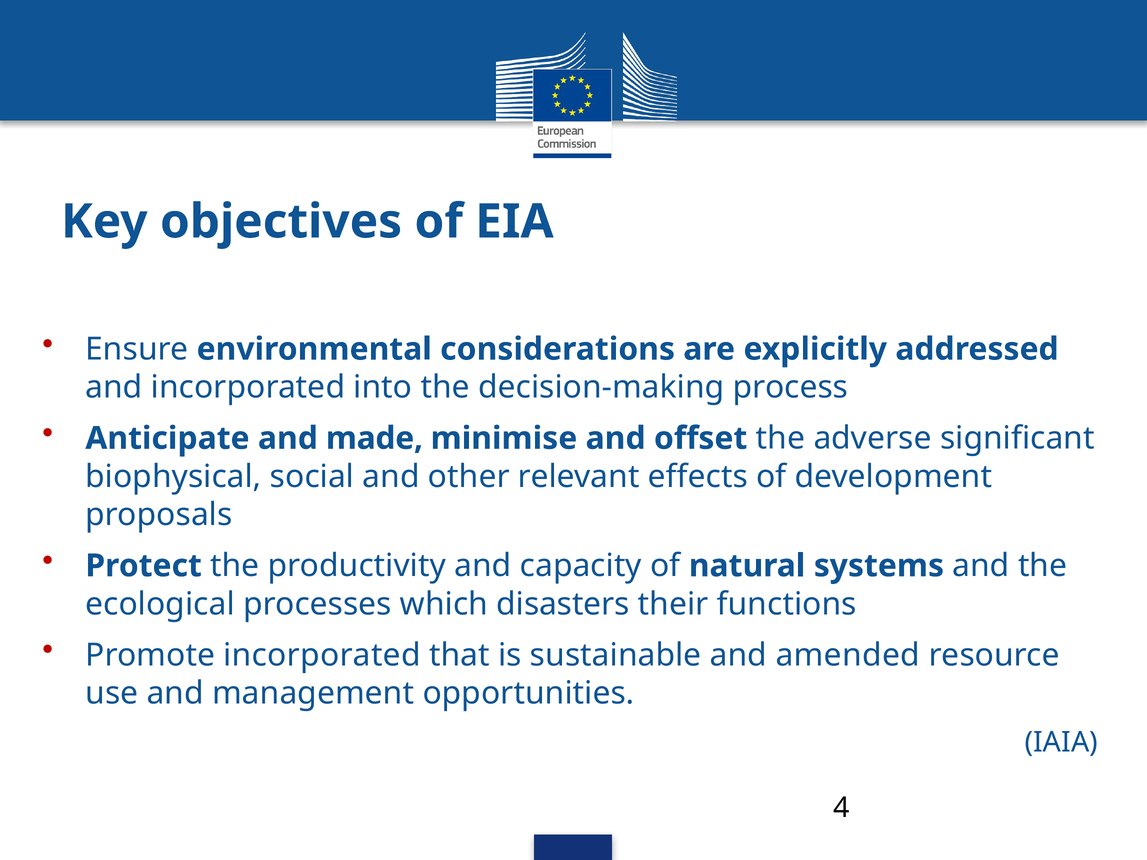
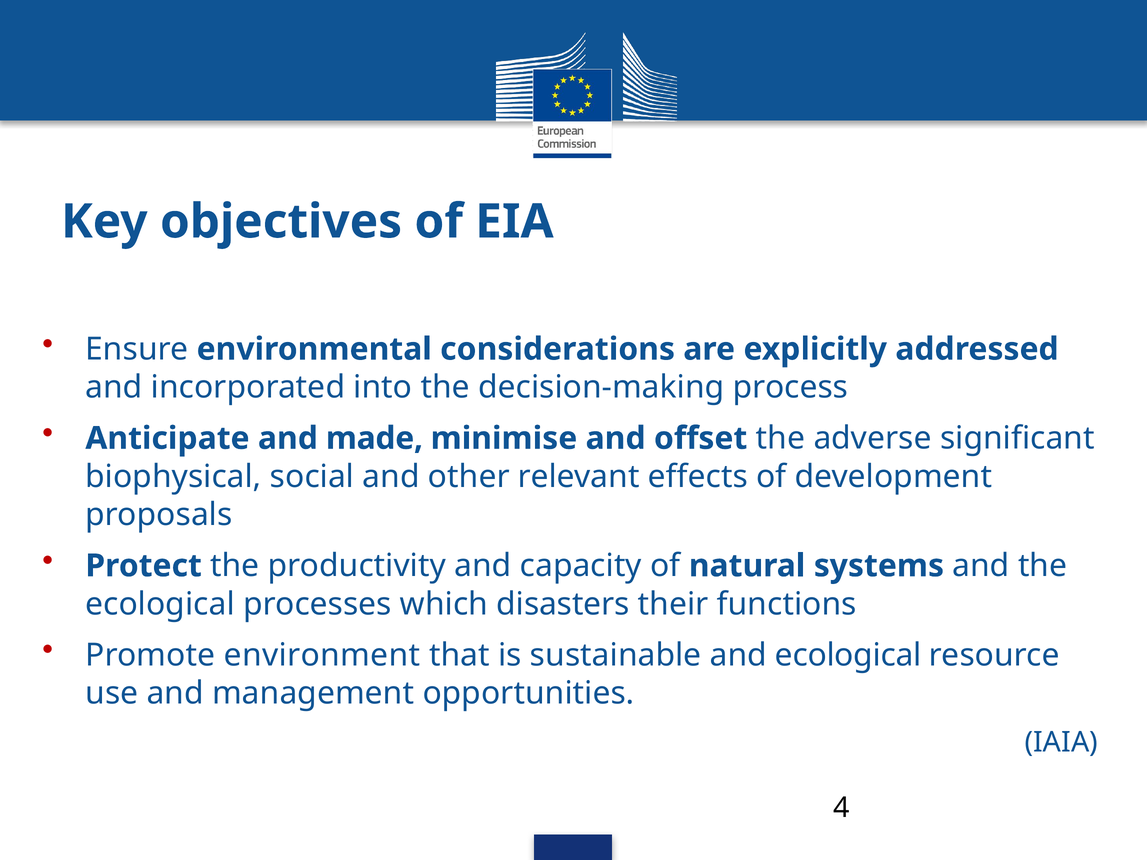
Promote incorporated: incorporated -> environment
and amended: amended -> ecological
